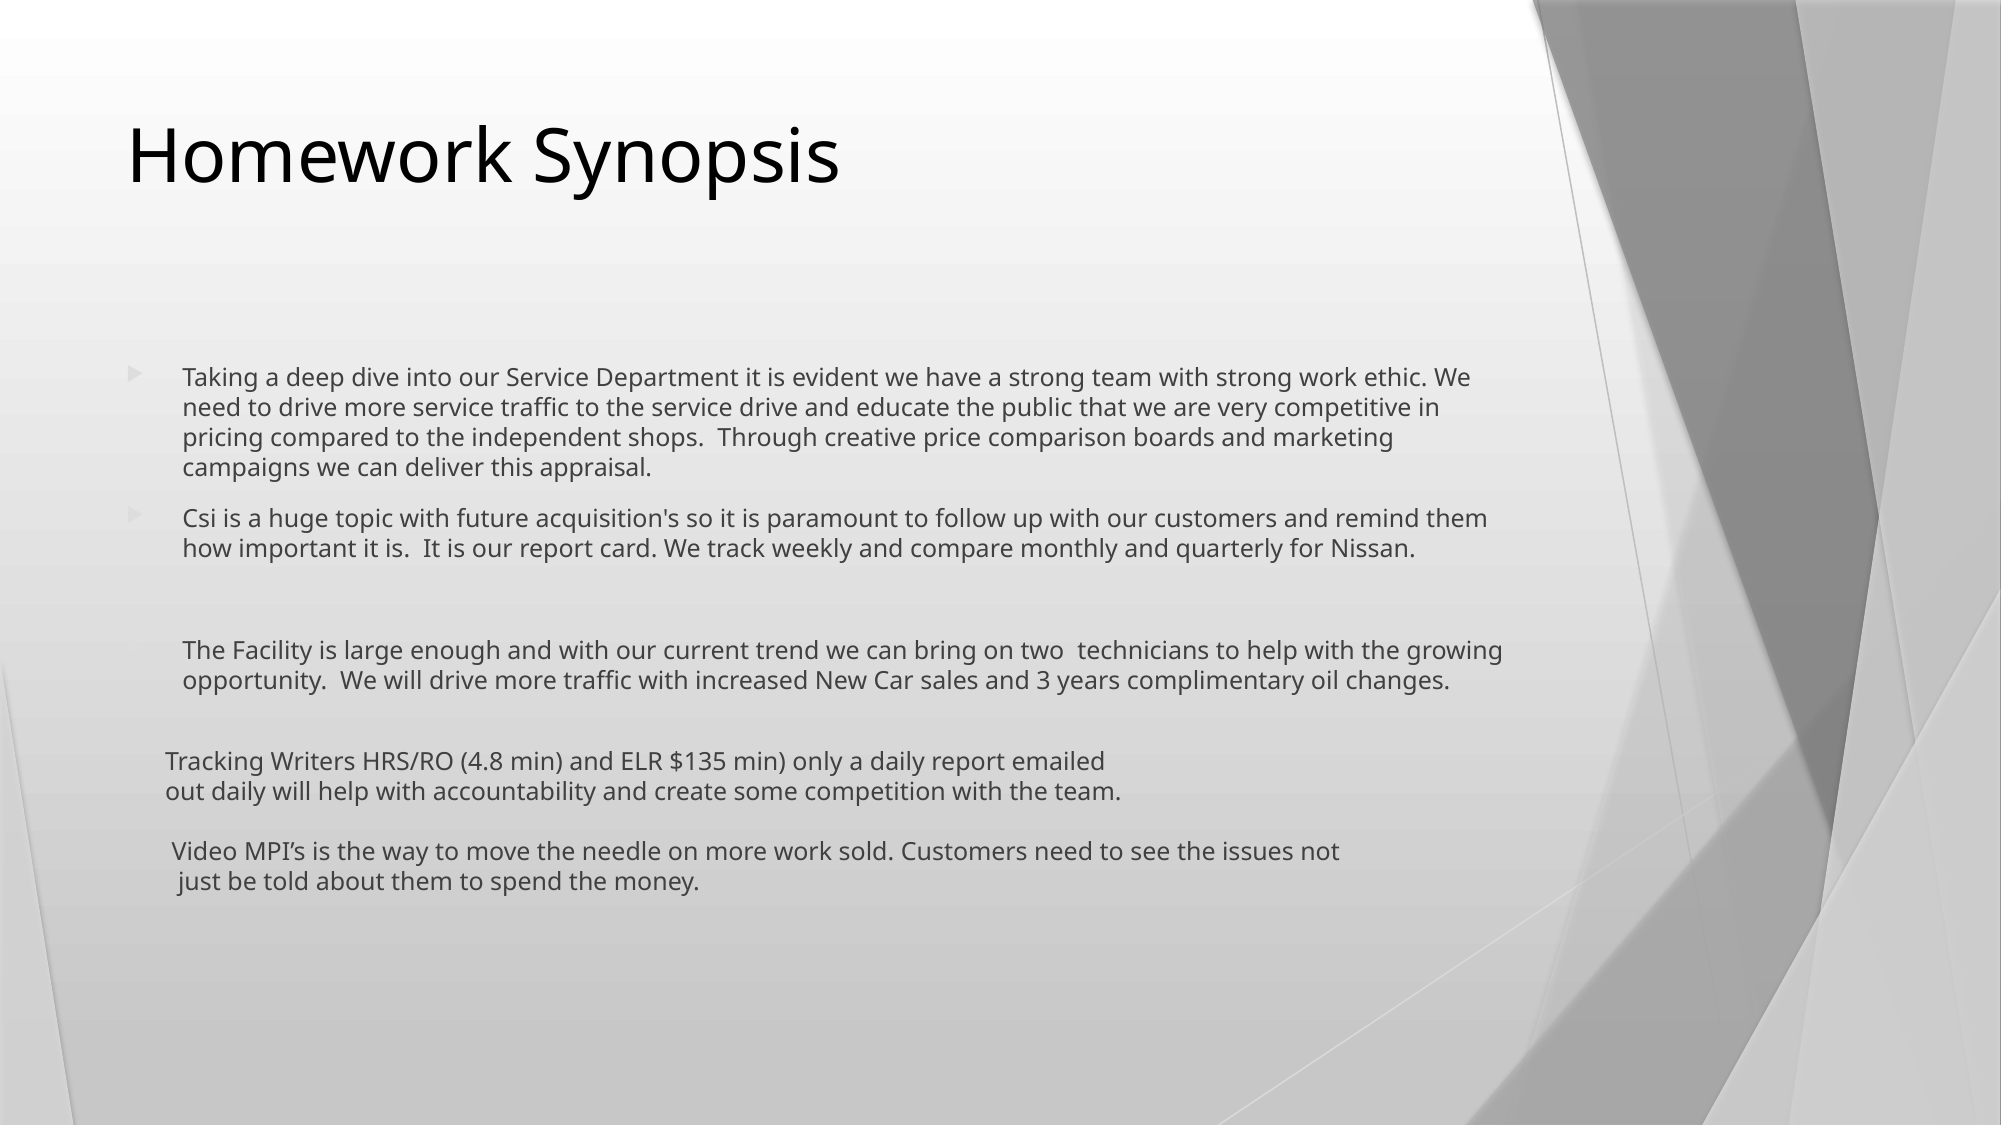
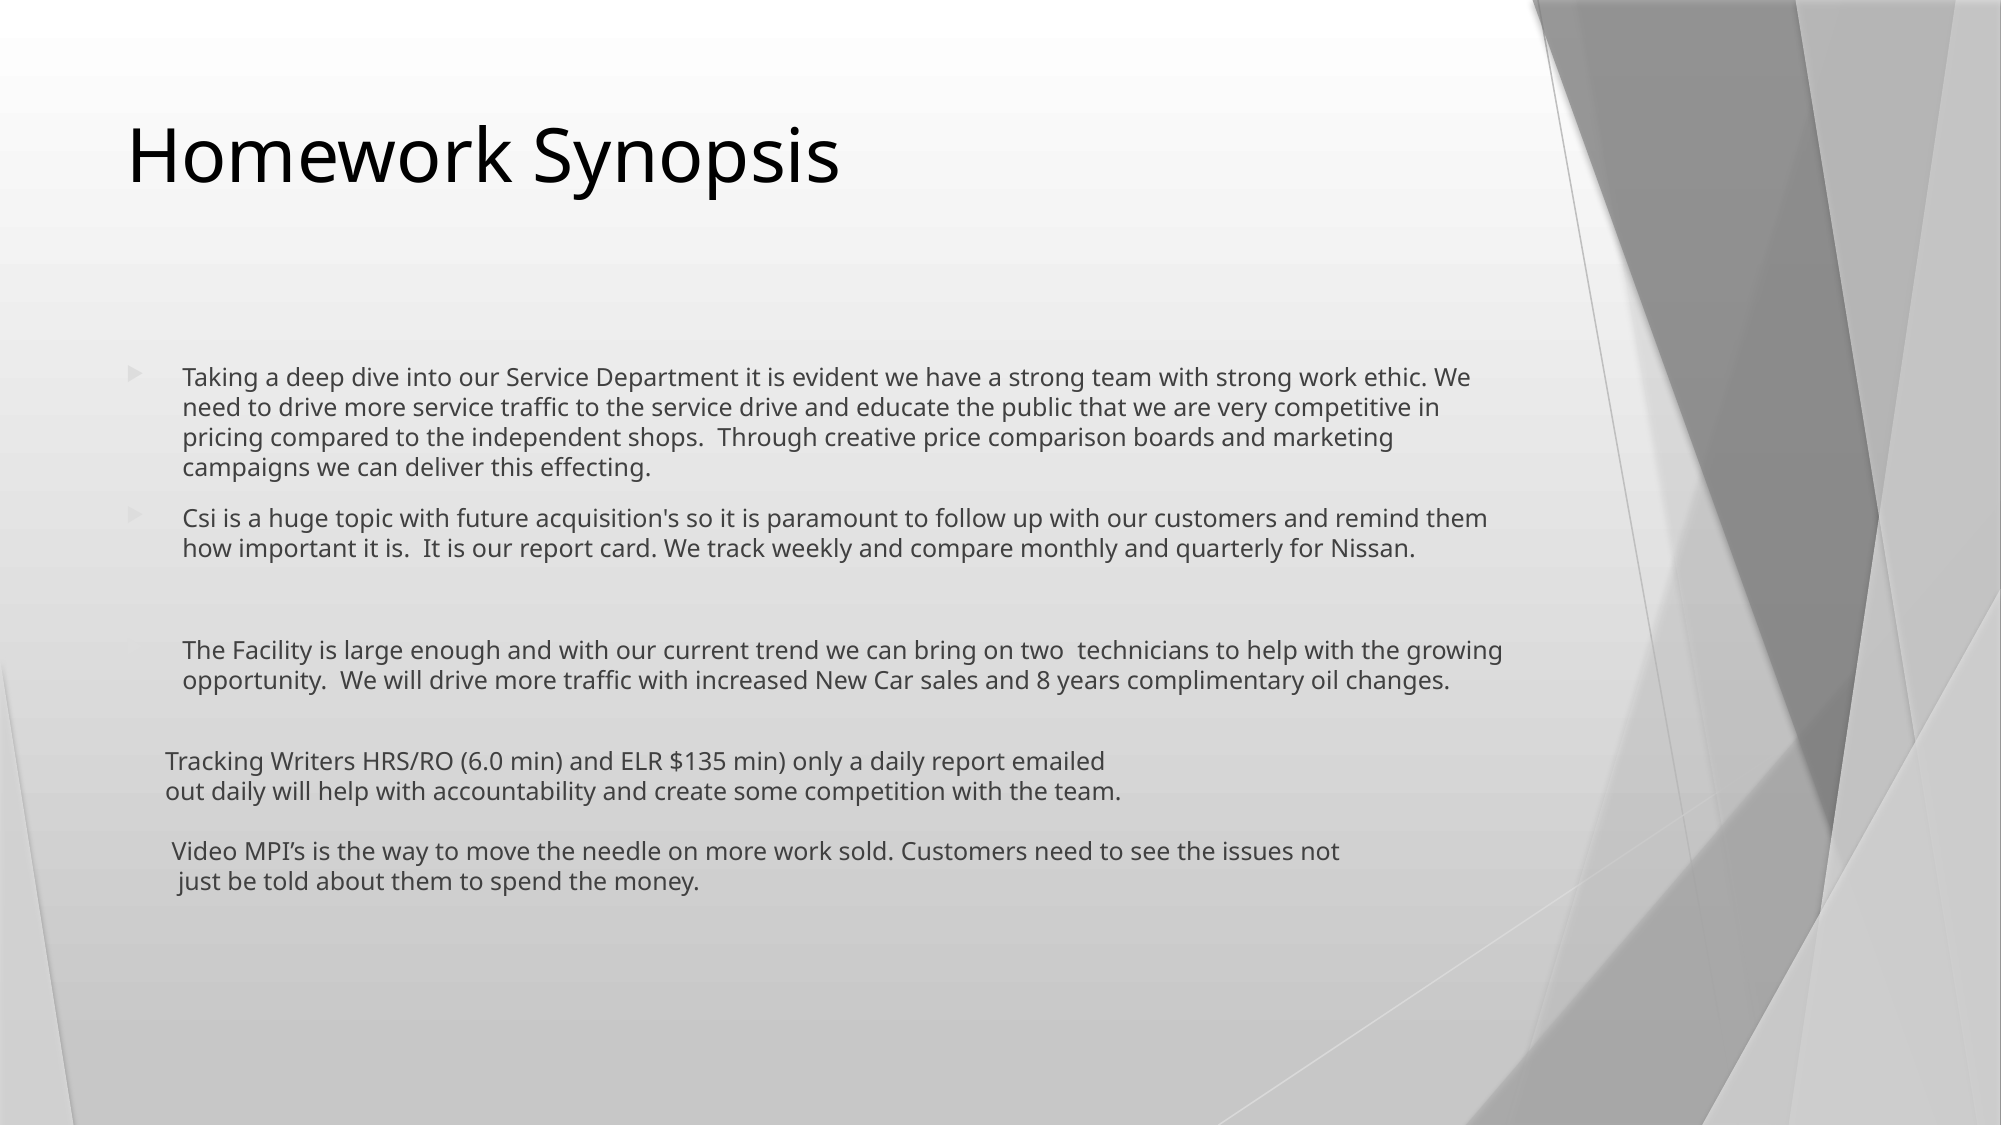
appraisal: appraisal -> effecting
3: 3 -> 8
4.8: 4.8 -> 6.0
